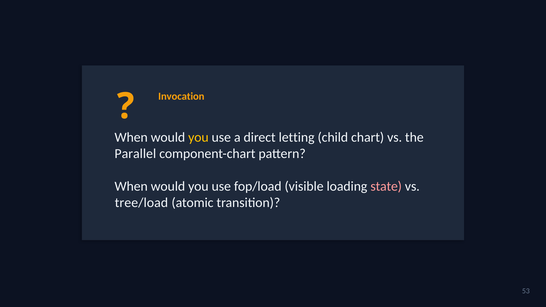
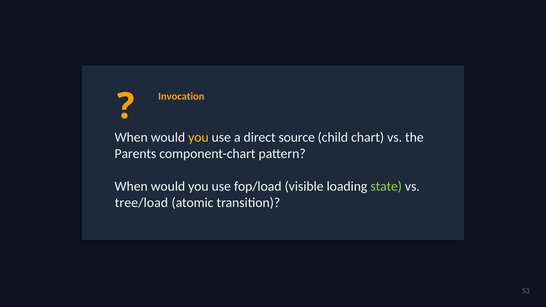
letting: letting -> source
Parallel: Parallel -> Parents
state colour: pink -> light green
